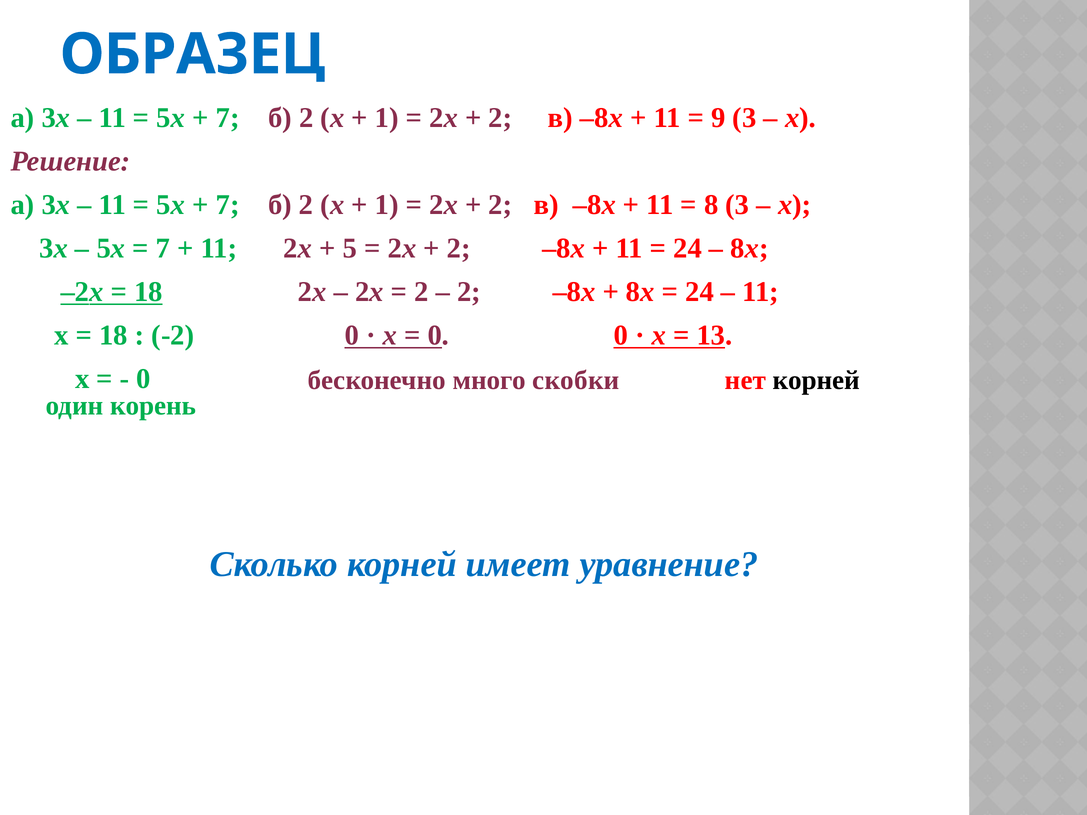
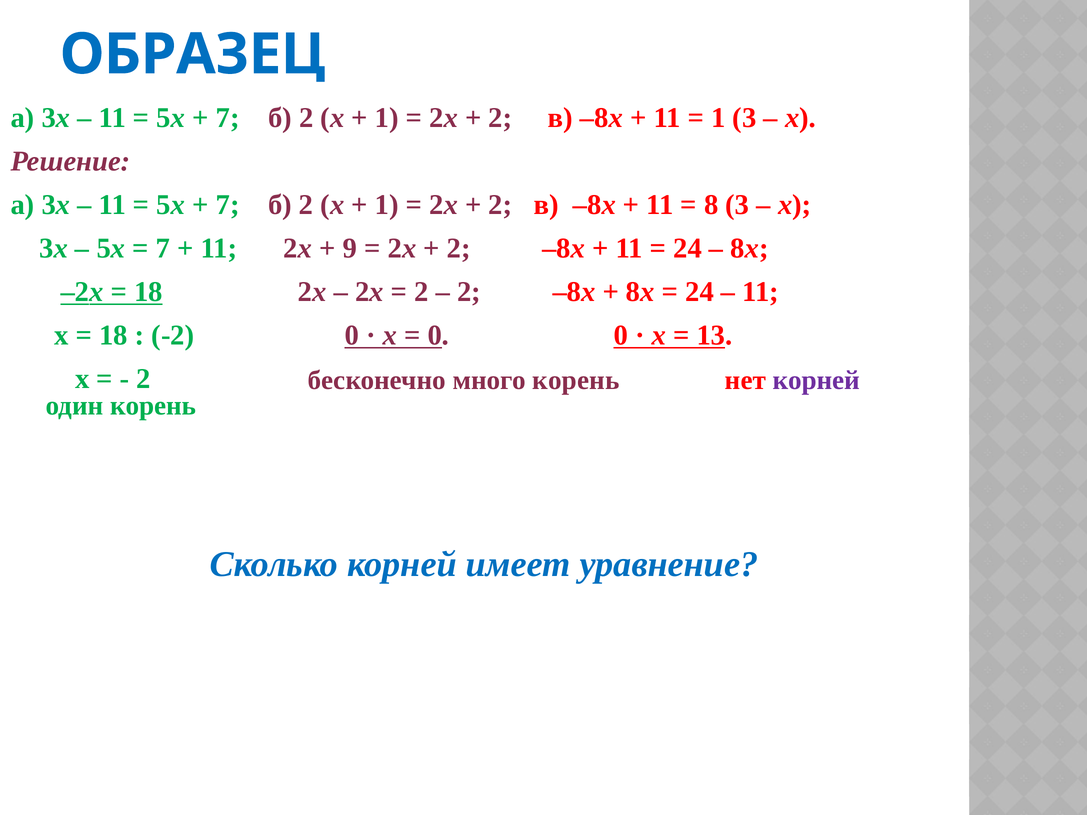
9 at (718, 118): 9 -> 1
5: 5 -> 9
0 at (144, 379): 0 -> 2
много скобки: скобки -> корень
корней at (816, 380) colour: black -> purple
